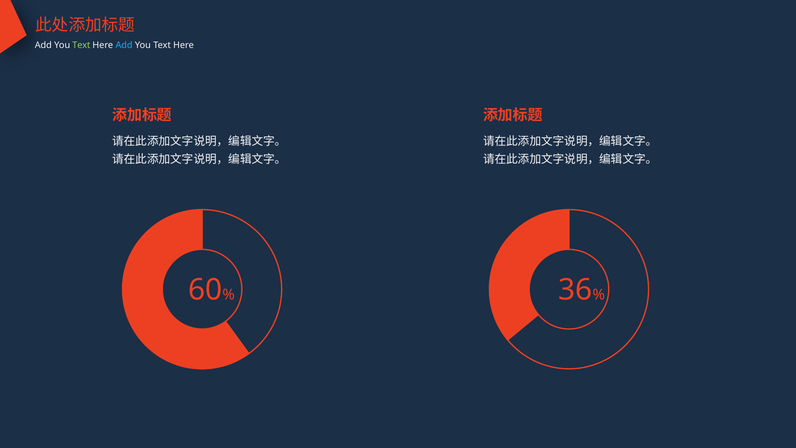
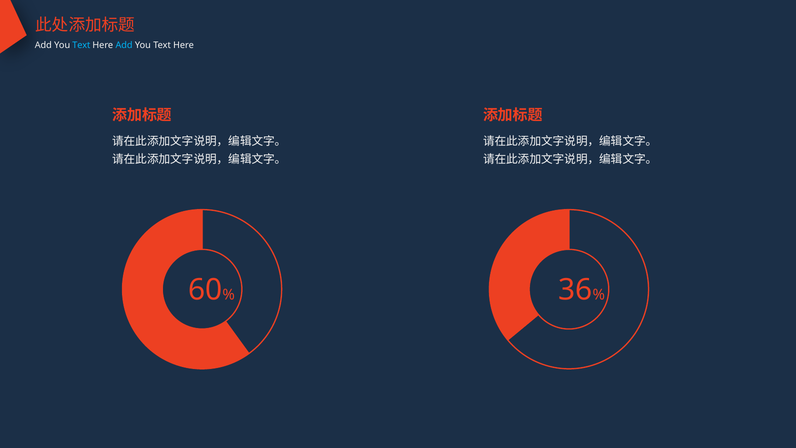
Text at (81, 45) colour: light green -> light blue
